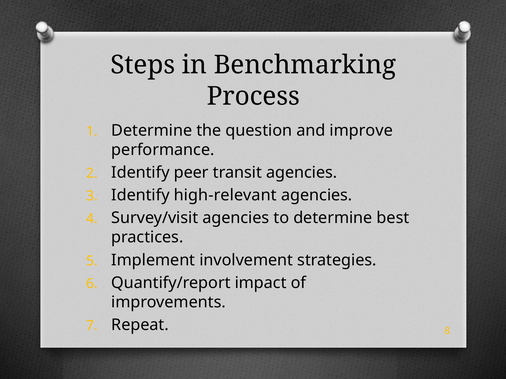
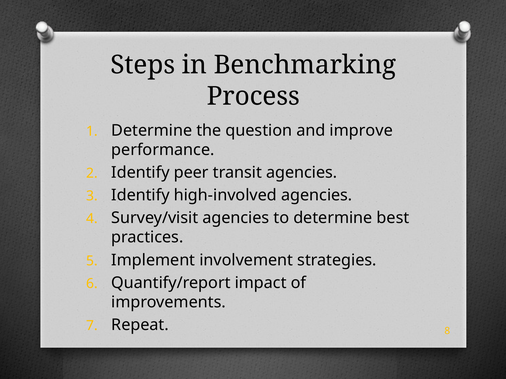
high-relevant: high-relevant -> high-involved
